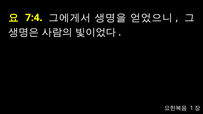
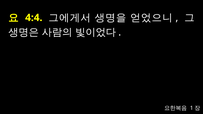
7:4: 7:4 -> 4:4
